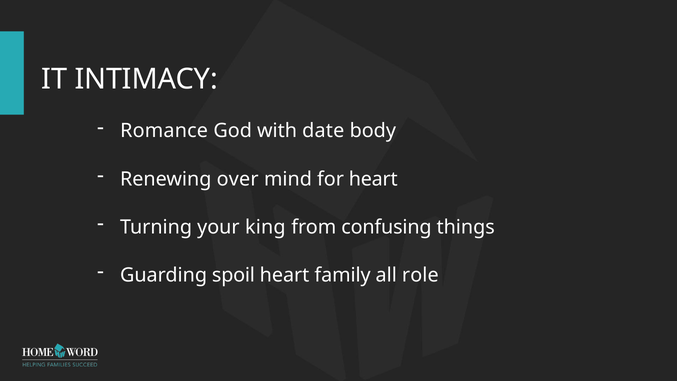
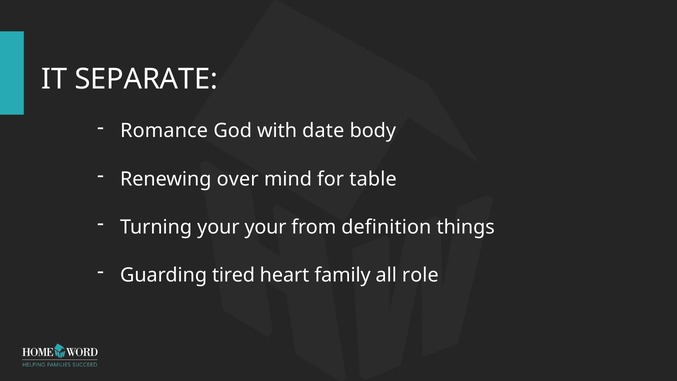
INTIMACY: INTIMACY -> SEPARATE
for heart: heart -> table
your king: king -> your
confusing: confusing -> definition
spoil: spoil -> tired
